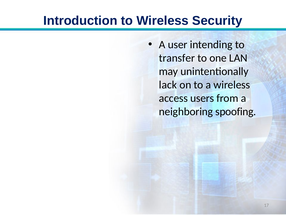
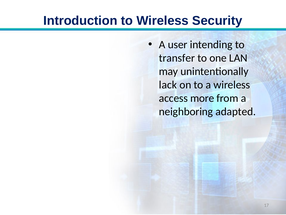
users: users -> more
spoofing: spoofing -> adapted
